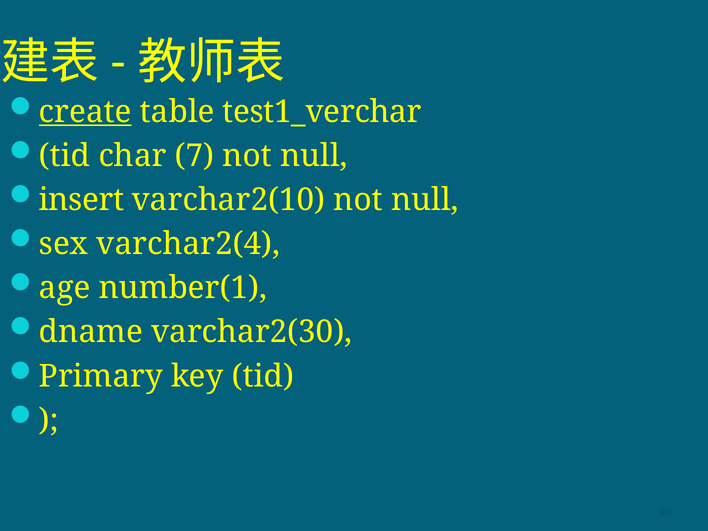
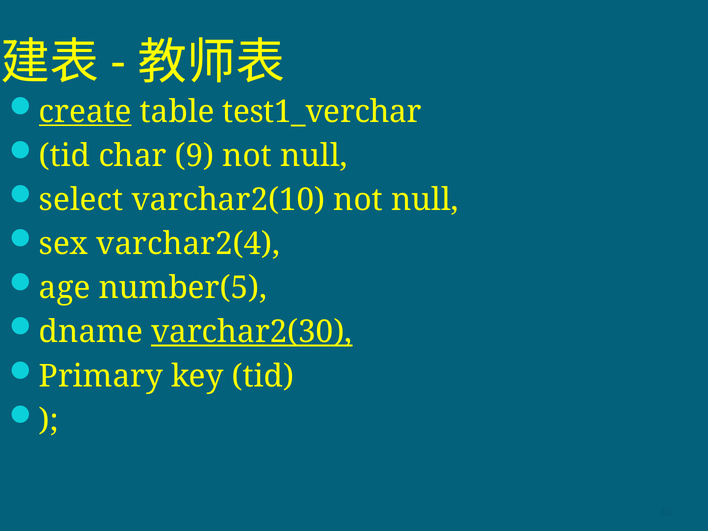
7: 7 -> 9
insert: insert -> select
number(1: number(1 -> number(5
varchar2(30 underline: none -> present
